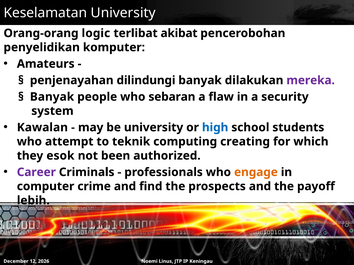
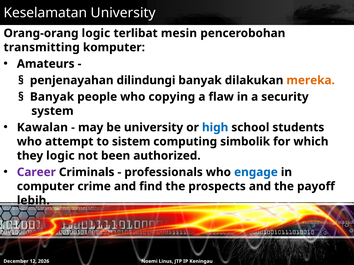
akibat: akibat -> mesin
penyelidikan: penyelidikan -> transmitting
mereka colour: purple -> orange
sebaran: sebaran -> copying
teknik: teknik -> sistem
creating: creating -> simbolik
they esok: esok -> logic
engage colour: orange -> blue
